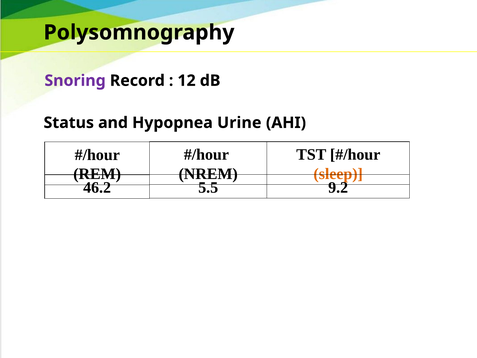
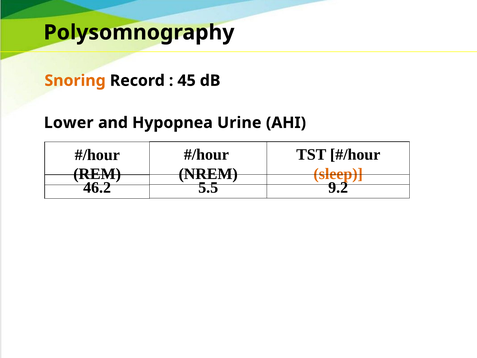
Snoring colour: purple -> orange
12: 12 -> 45
Status: Status -> Lower
